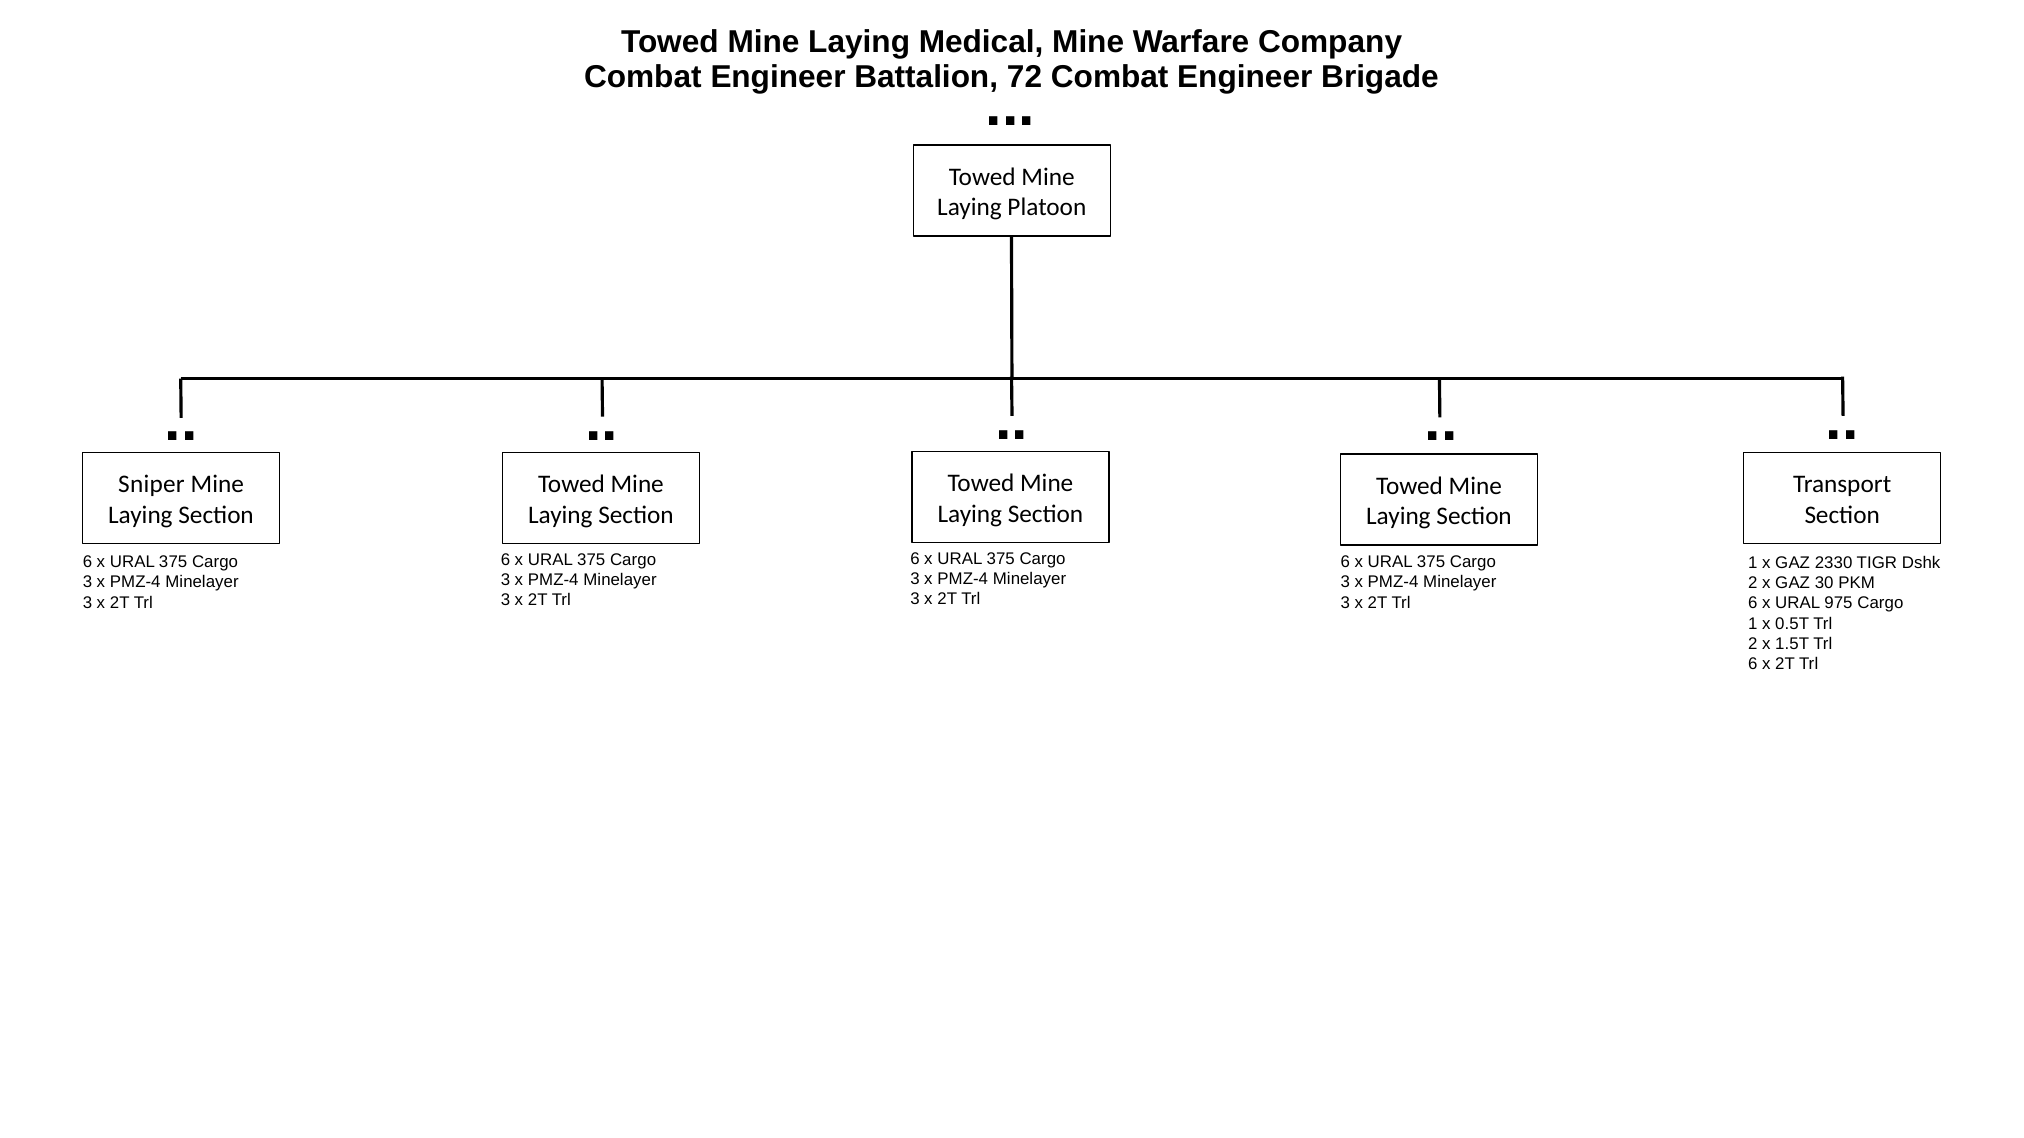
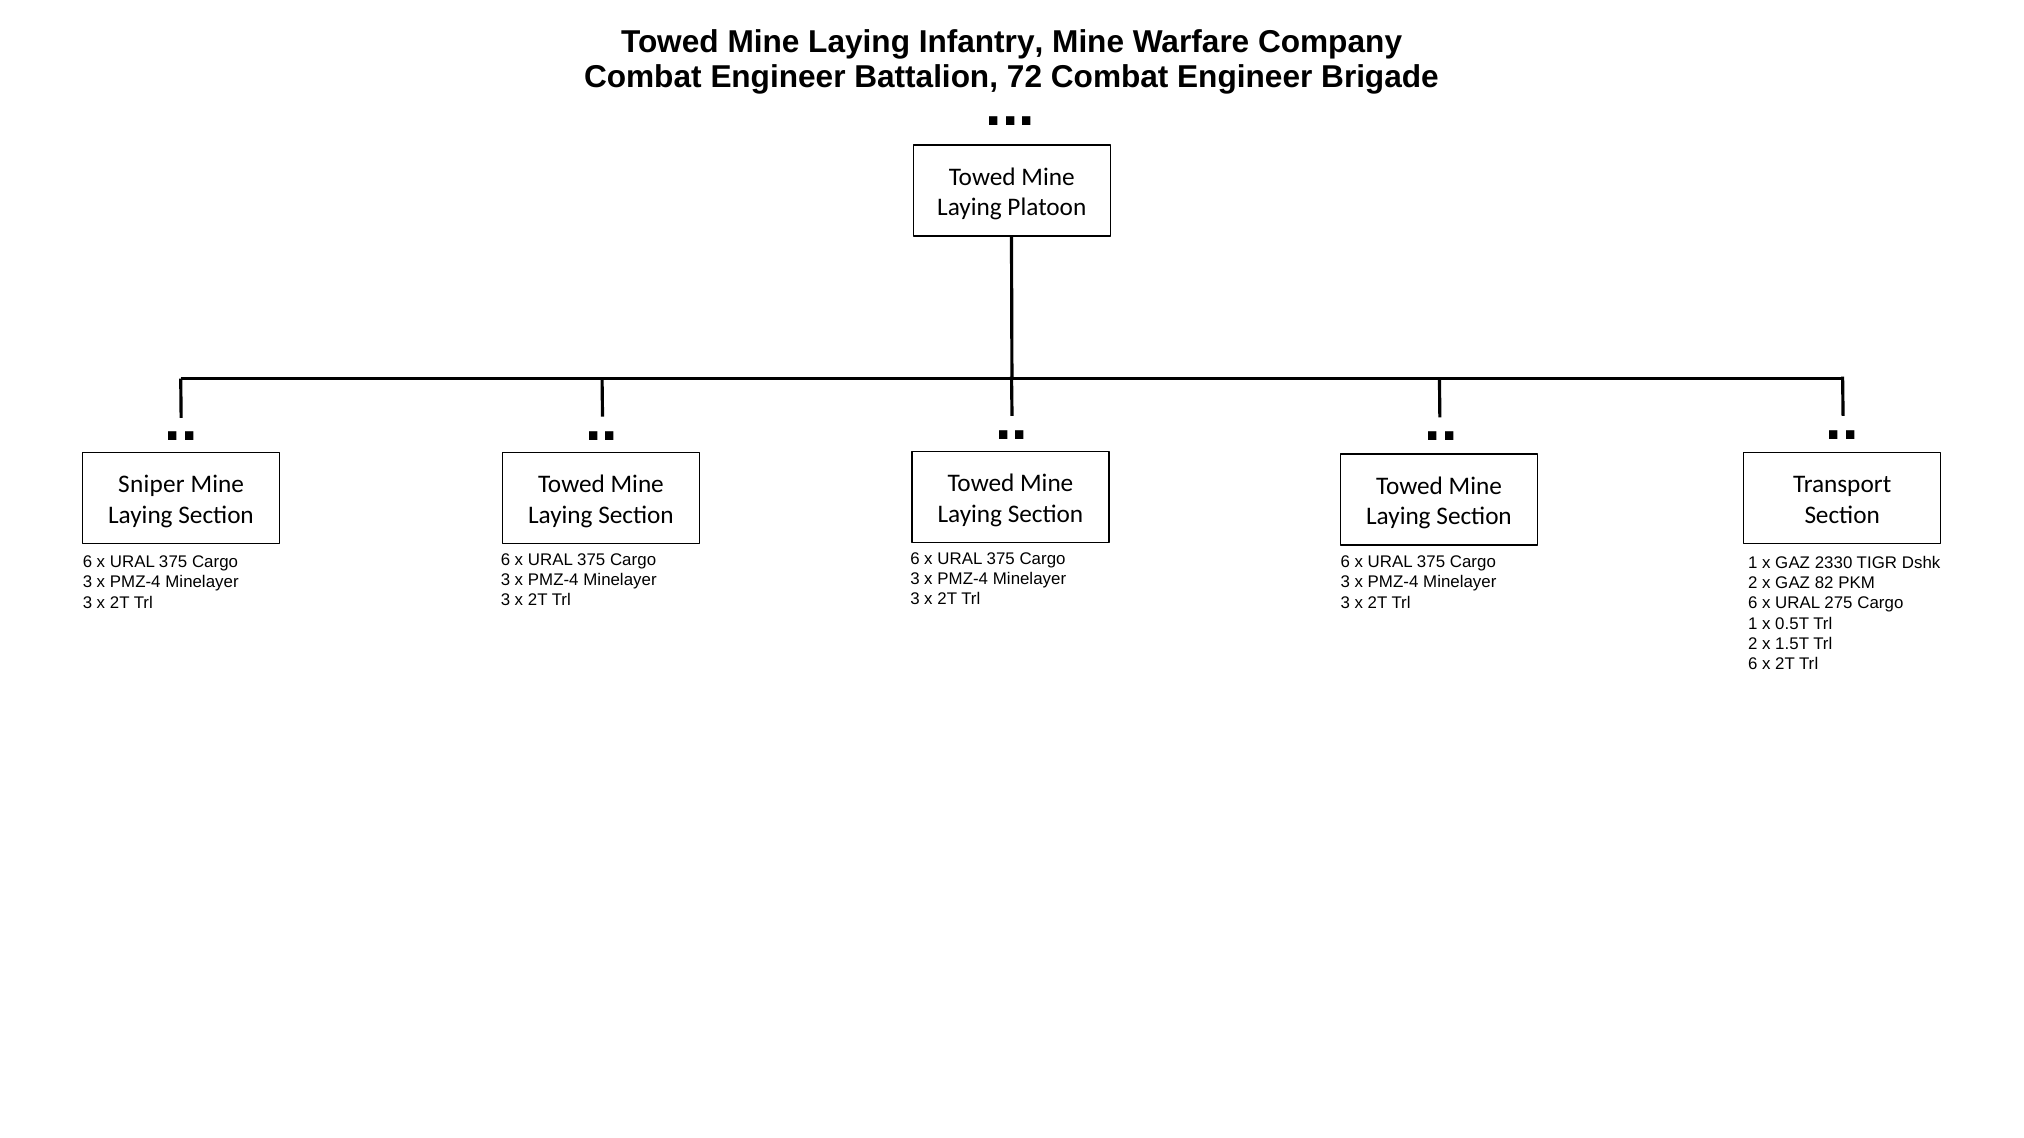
Medical: Medical -> Infantry
30: 30 -> 82
975: 975 -> 275
